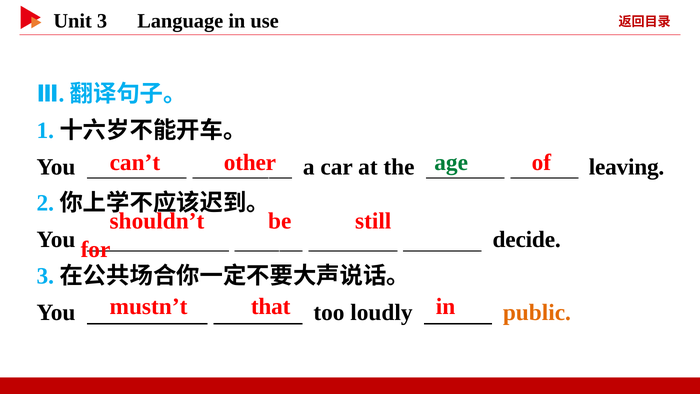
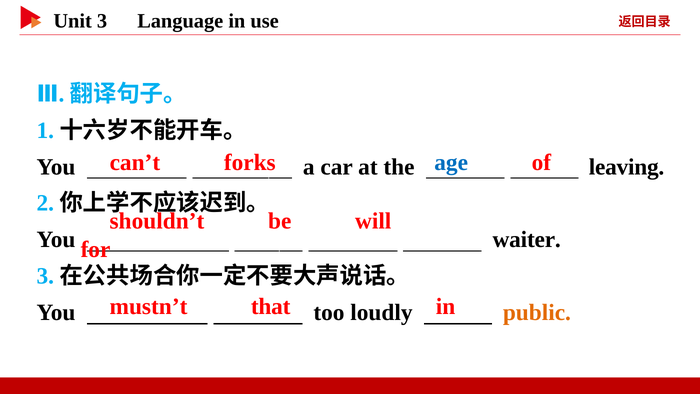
other: other -> forks
age colour: green -> blue
still: still -> will
decide: decide -> waiter
